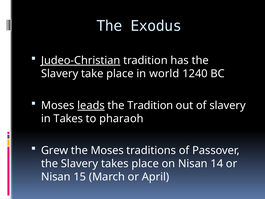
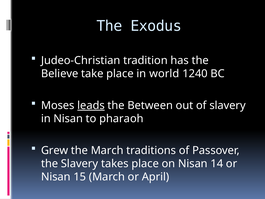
Judeo-Christian underline: present -> none
Slavery at (60, 74): Slavery -> Believe
the Tradition: Tradition -> Between
in Takes: Takes -> Nisan
the Moses: Moses -> March
